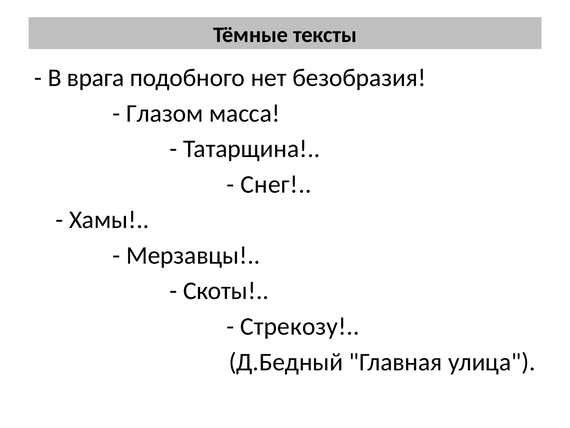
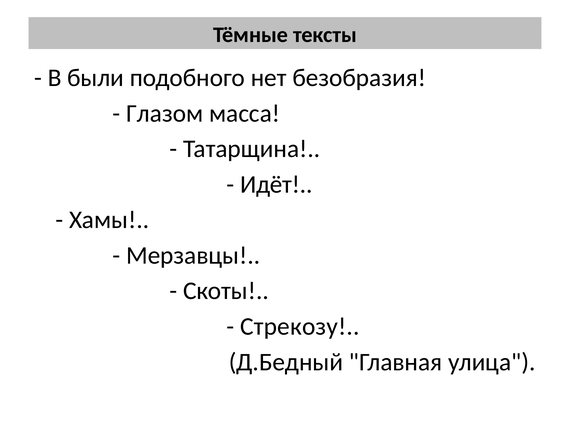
врага: врага -> были
Снег: Снег -> Идёт
